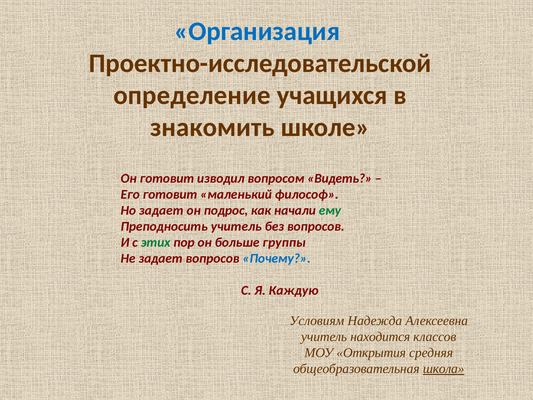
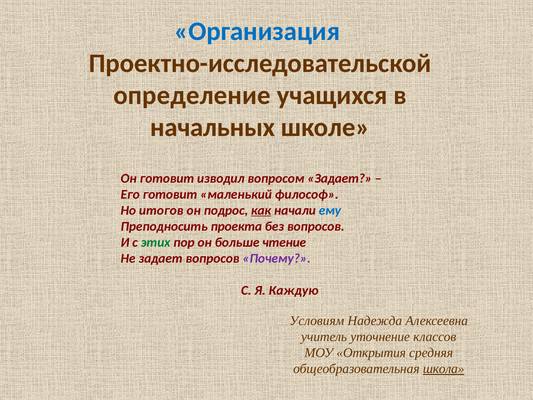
знакомить: знакомить -> начальных
вопросом Видеть: Видеть -> Задает
Но задает: задает -> итогов
как underline: none -> present
ему colour: green -> blue
Преподносить учитель: учитель -> проекта
группы: группы -> чтение
Почему colour: blue -> purple
находится: находится -> уточнение
